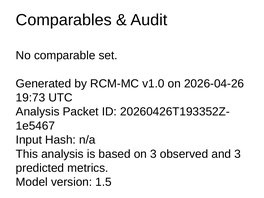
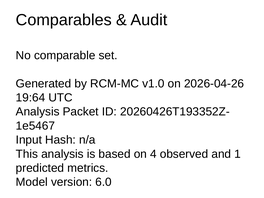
19:73: 19:73 -> 19:64
on 3: 3 -> 4
and 3: 3 -> 1
1.5: 1.5 -> 6.0
